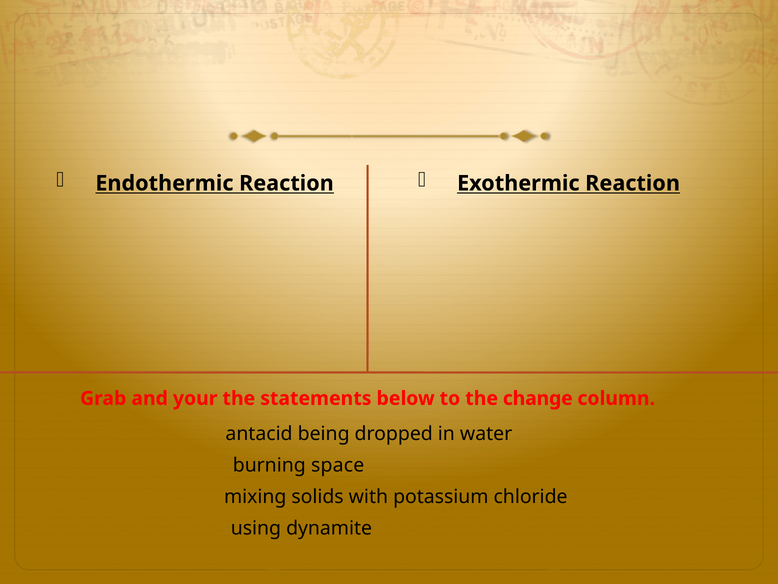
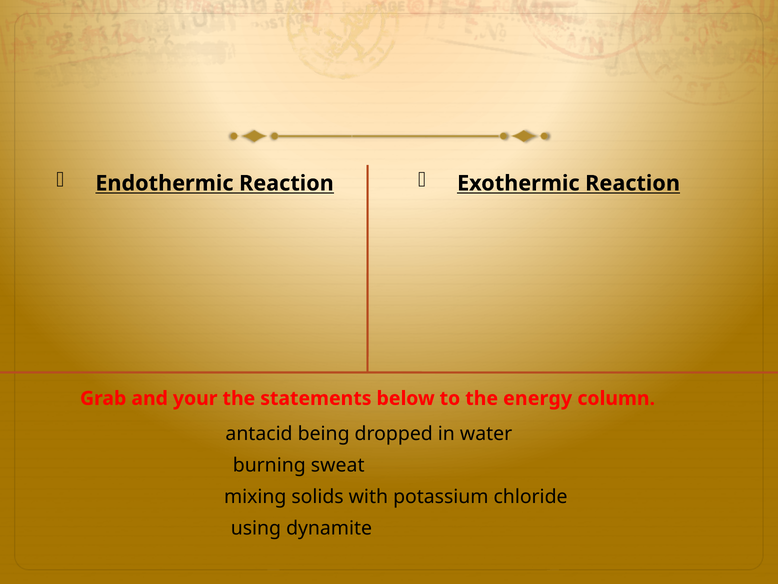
change: change -> energy
space: space -> sweat
